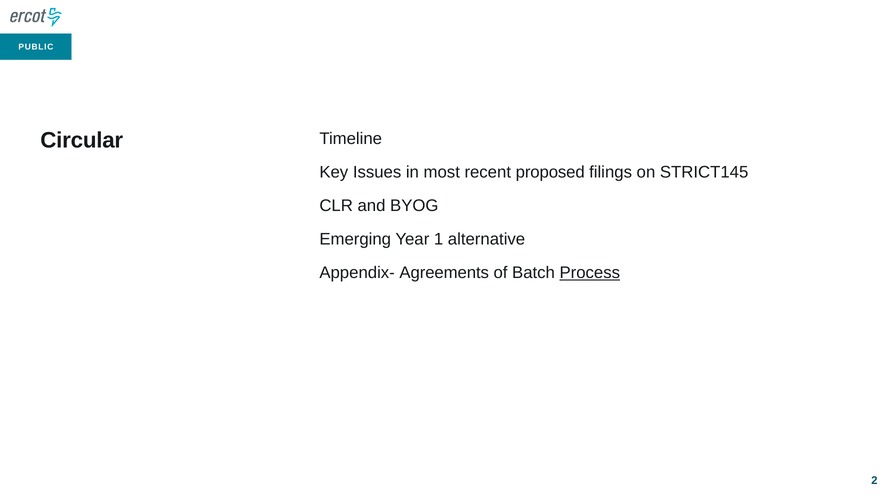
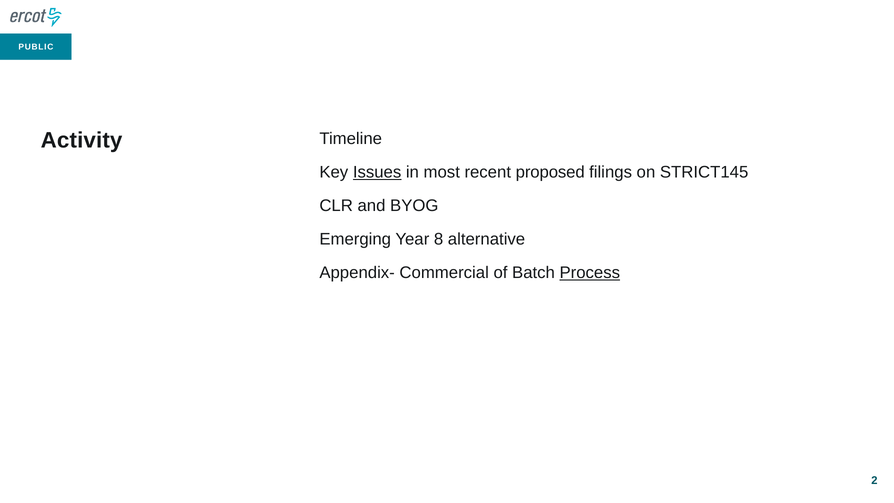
Circular: Circular -> Activity
Issues underline: none -> present
1: 1 -> 8
Agreements: Agreements -> Commercial
